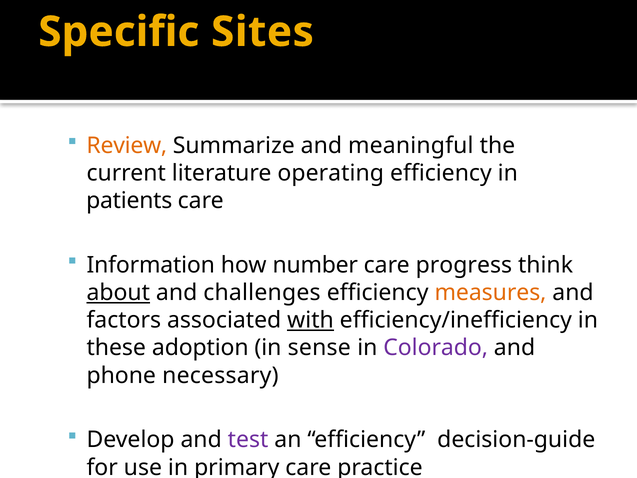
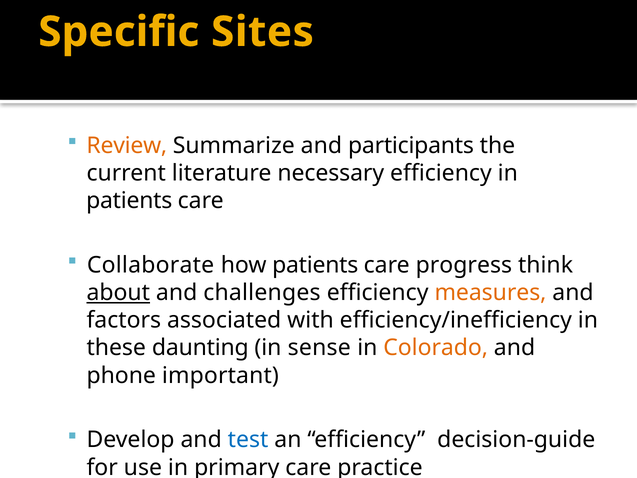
meaningful: meaningful -> participants
operating: operating -> necessary
Information: Information -> Collaborate
how number: number -> patients
with underline: present -> none
adoption: adoption -> daunting
Colorado colour: purple -> orange
necessary: necessary -> important
test colour: purple -> blue
